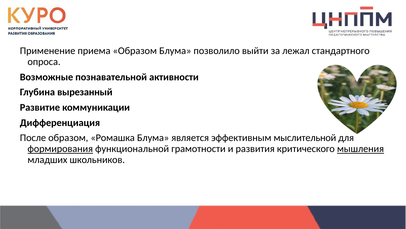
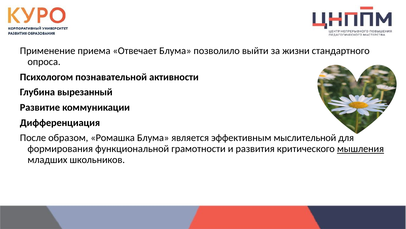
приема Образом: Образом -> Отвечает
лежал: лежал -> жизни
Возможные: Возможные -> Психологом
формирования underline: present -> none
